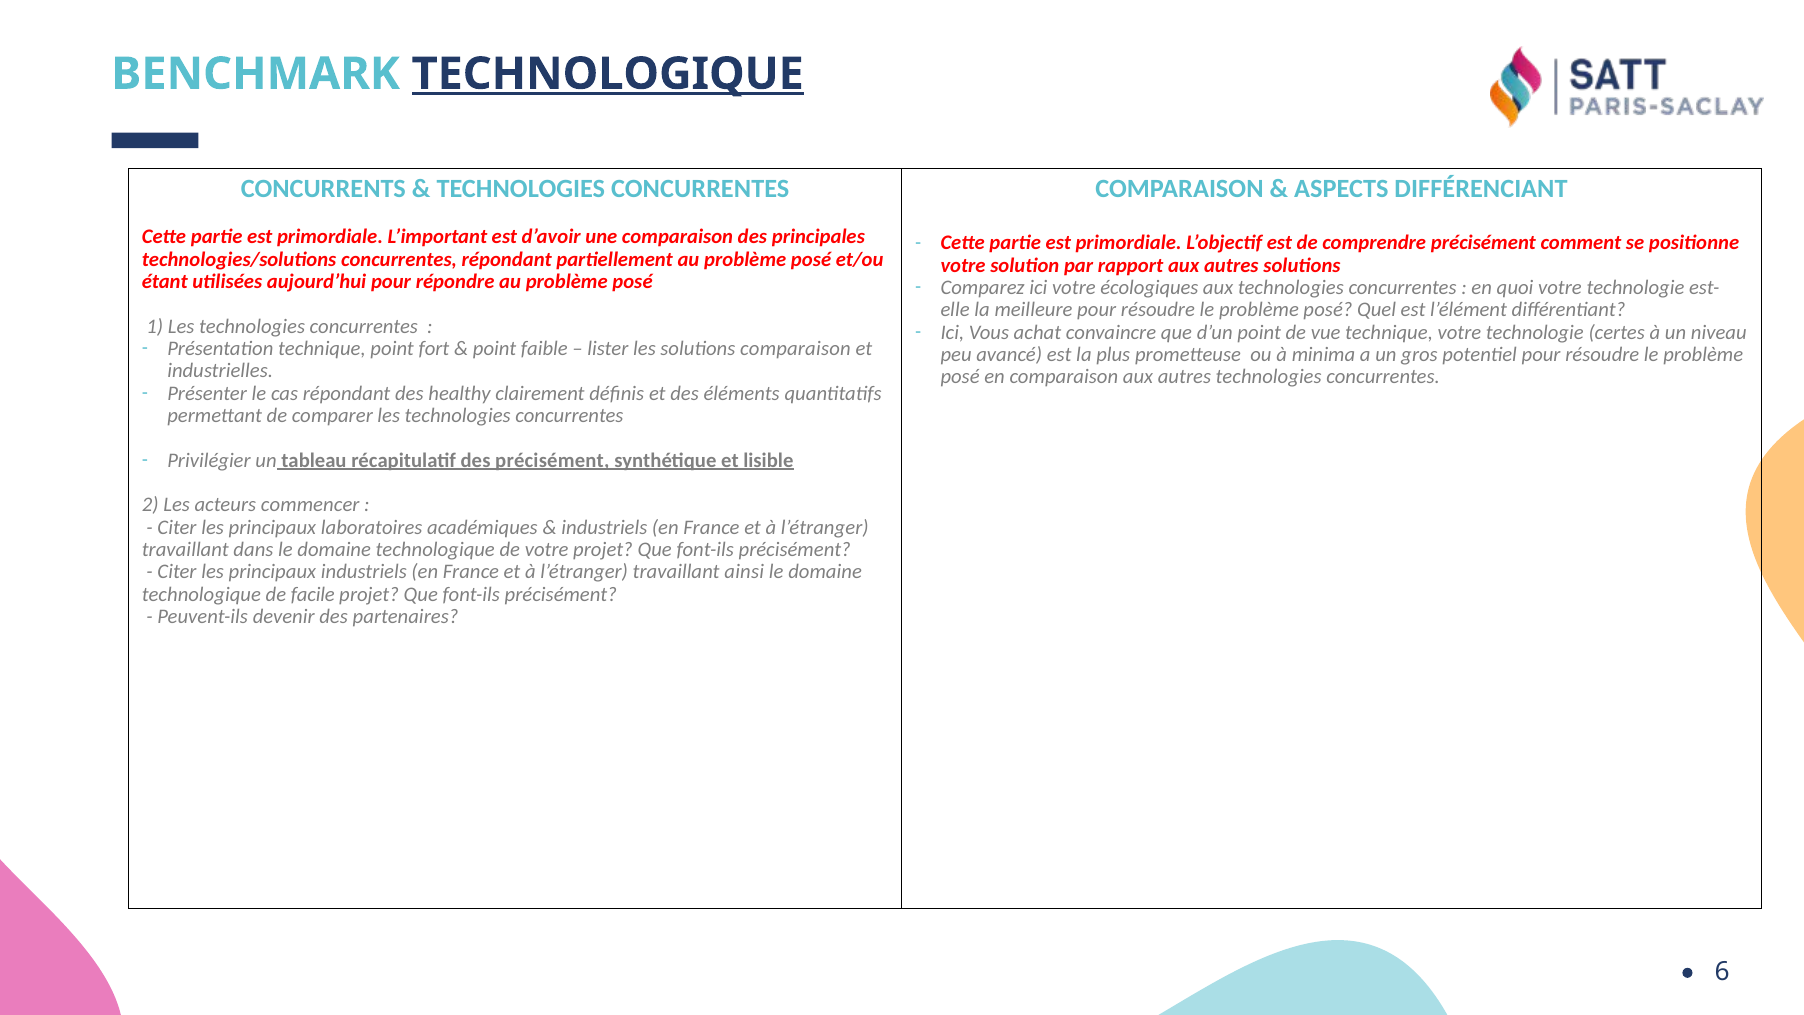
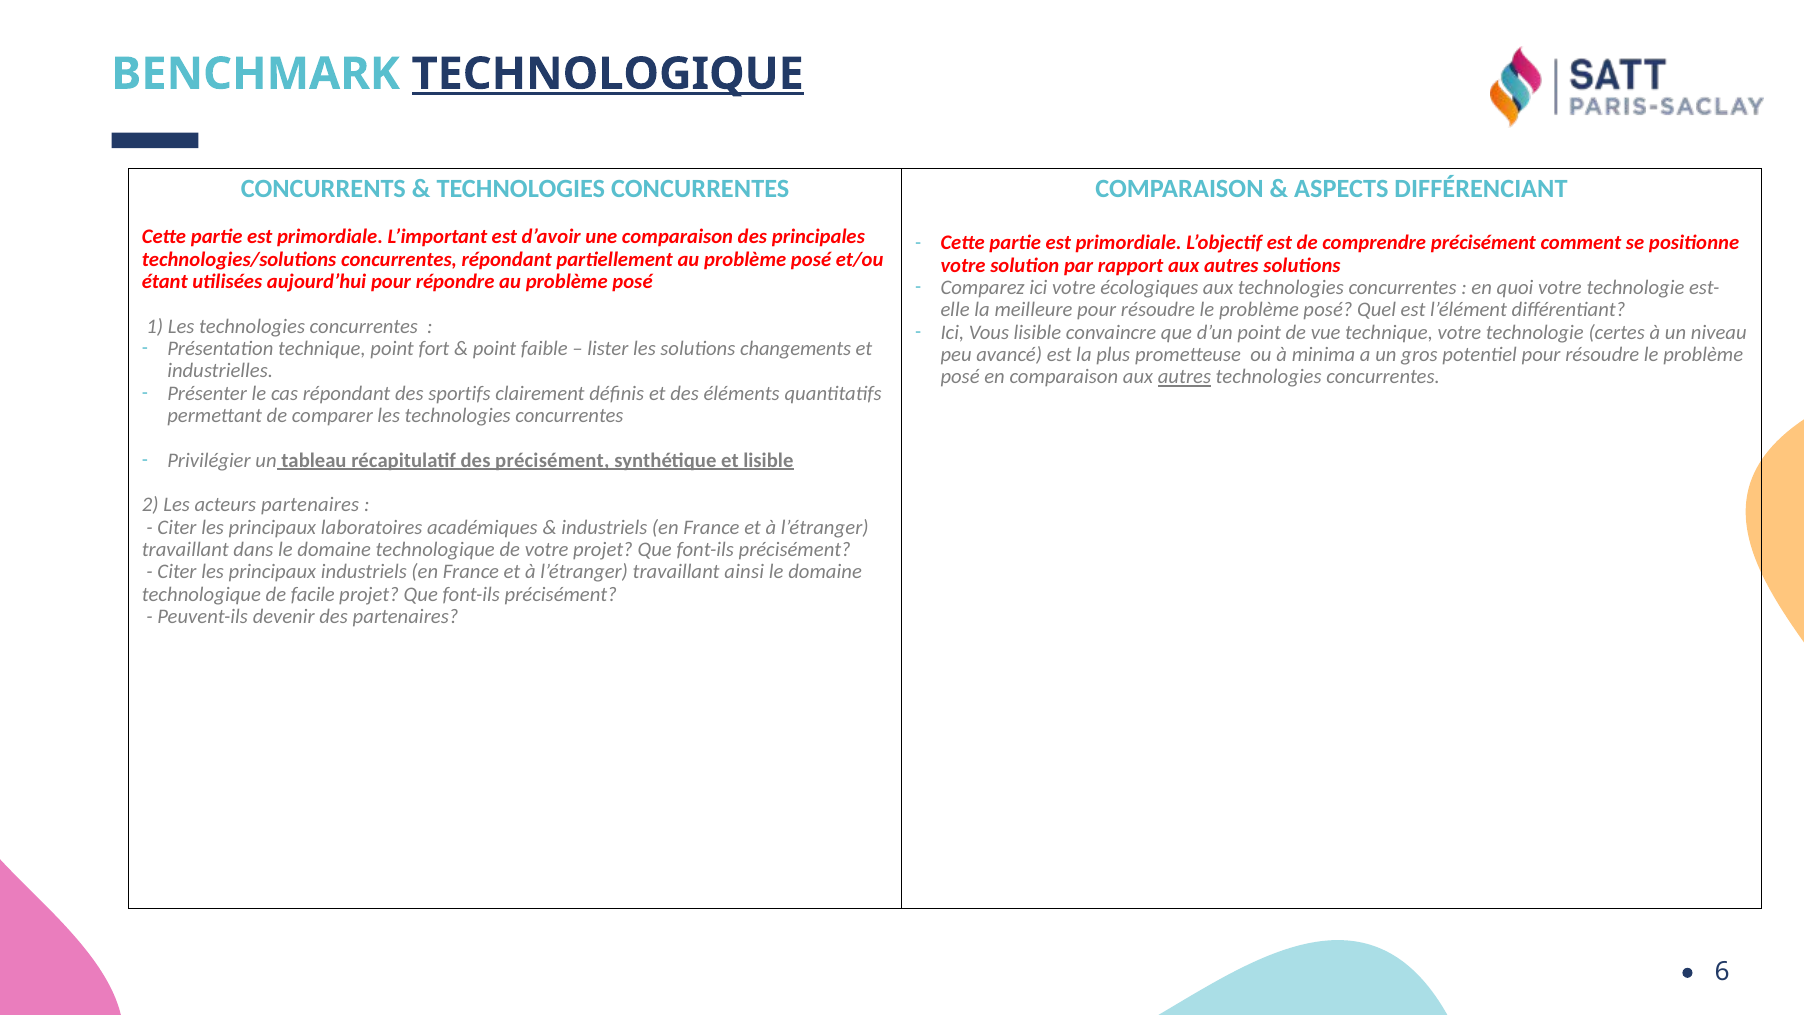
Vous achat: achat -> lisible
solutions comparaison: comparaison -> changements
autres at (1184, 377) underline: none -> present
healthy: healthy -> sportifs
acteurs commencer: commencer -> partenaires
